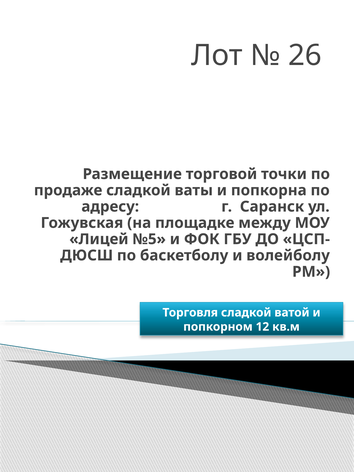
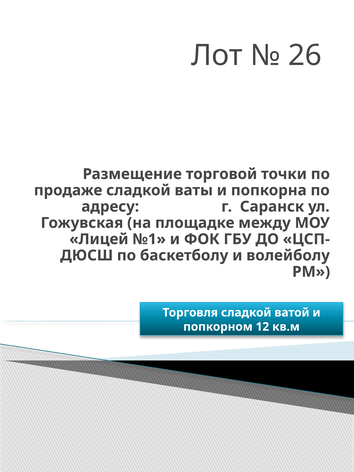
№5: №5 -> №1
